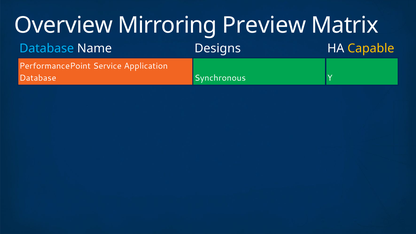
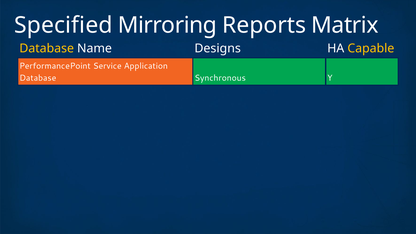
Overview: Overview -> Specified
Preview: Preview -> Reports
Database at (47, 49) colour: light blue -> yellow
